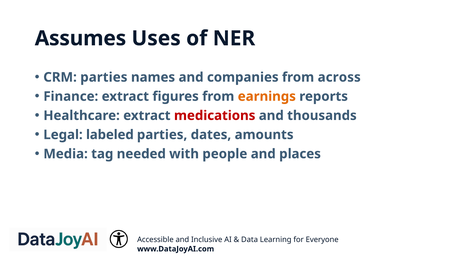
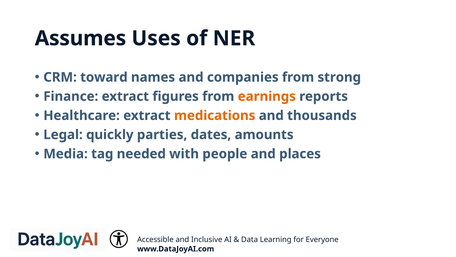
CRM parties: parties -> toward
across: across -> strong
medications colour: red -> orange
labeled: labeled -> quickly
